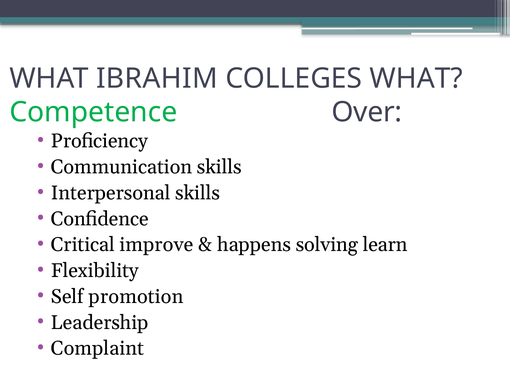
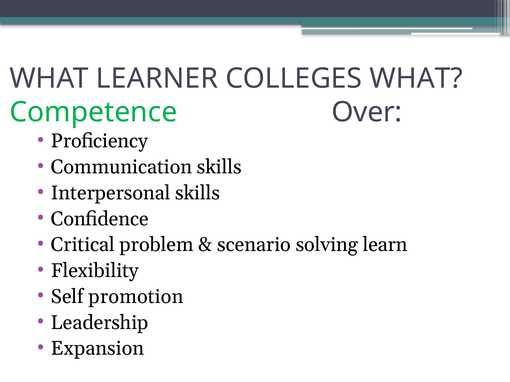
IBRAHIM: IBRAHIM -> LEARNER
improve: improve -> problem
happens: happens -> scenario
Complaint: Complaint -> Expansion
